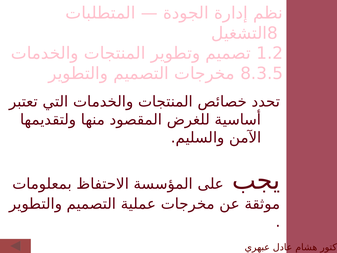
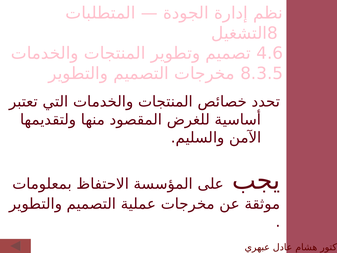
1.2: 1.2 -> 4.6
